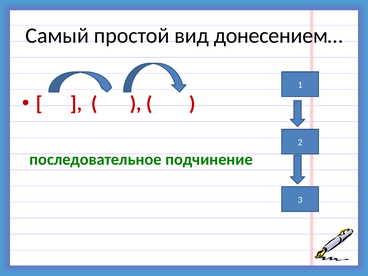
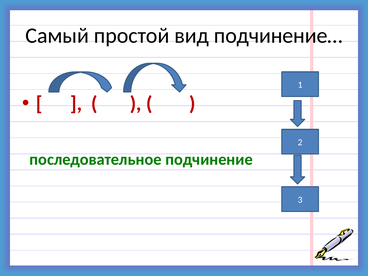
донесением…: донесением… -> подчинение…
